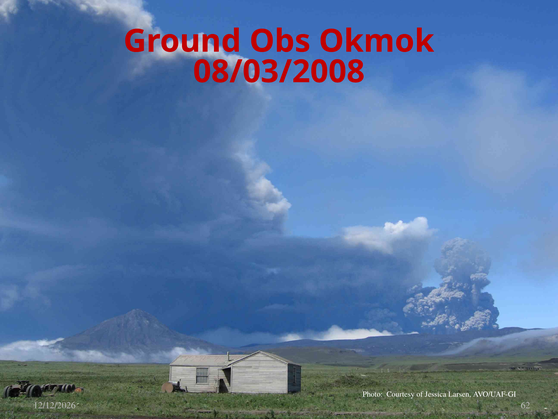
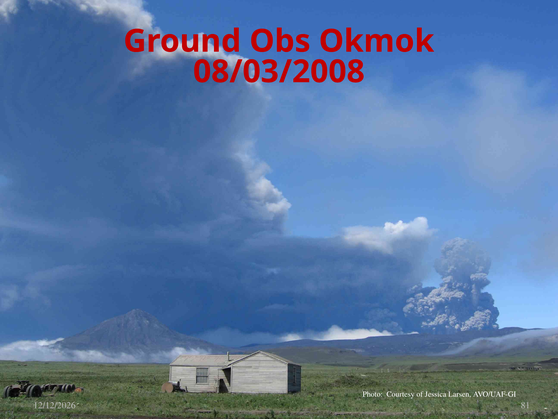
62: 62 -> 81
